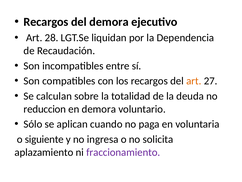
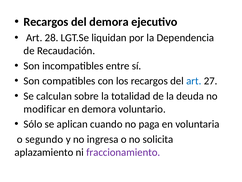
art at (194, 81) colour: orange -> blue
reduccion: reduccion -> modificar
siguiente: siguiente -> segundo
